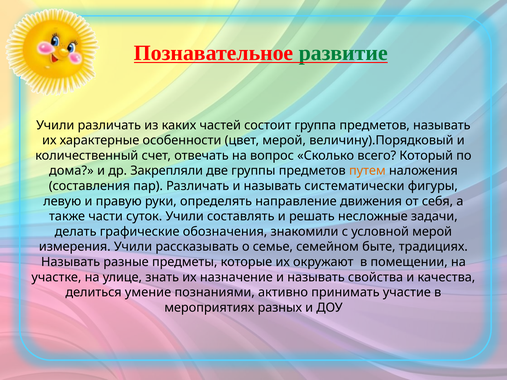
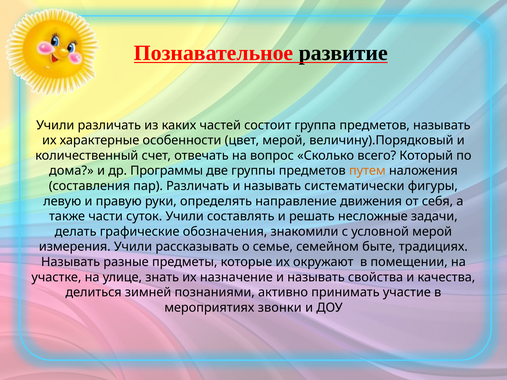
развитие colour: green -> black
Закрепляли: Закрепляли -> Программы
умение: умение -> зимней
разных: разных -> звонки
